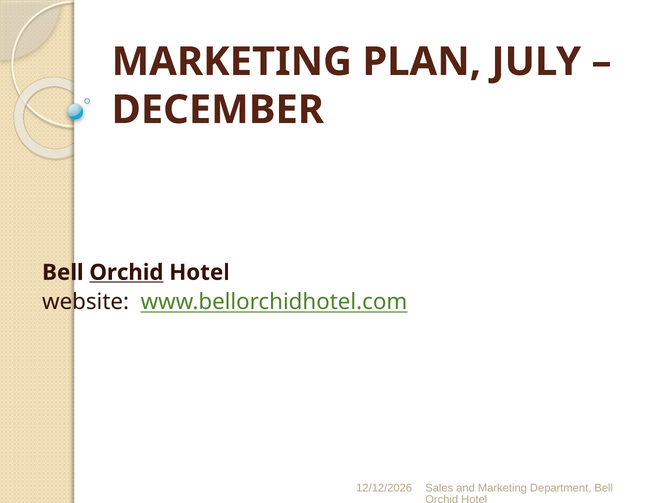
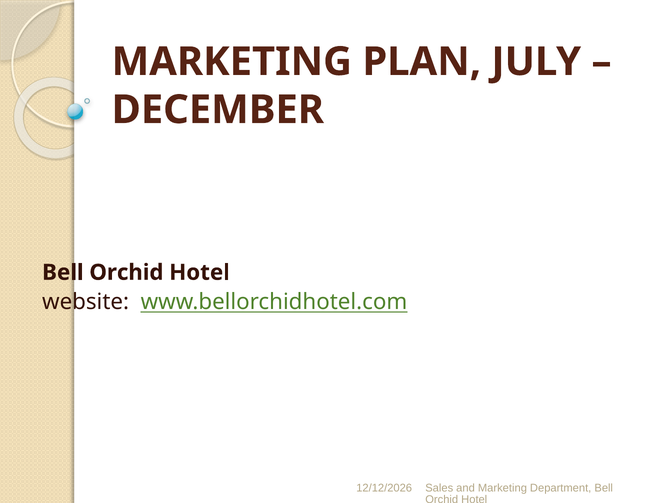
Orchid at (126, 272) underline: present -> none
